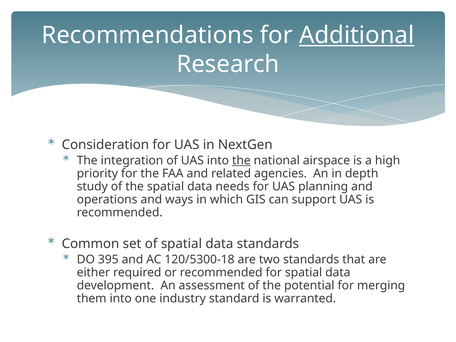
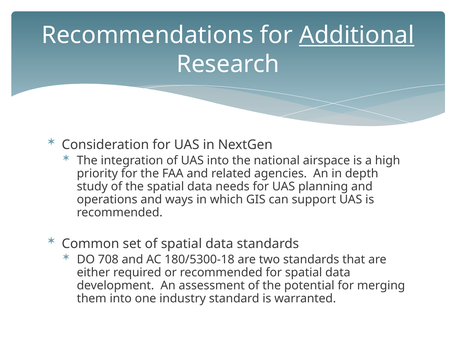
the at (241, 161) underline: present -> none
395: 395 -> 708
120/5300-18: 120/5300-18 -> 180/5300-18
